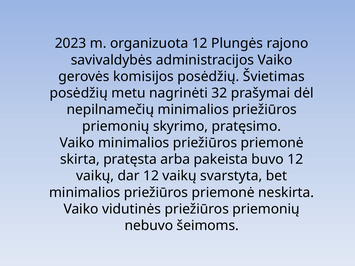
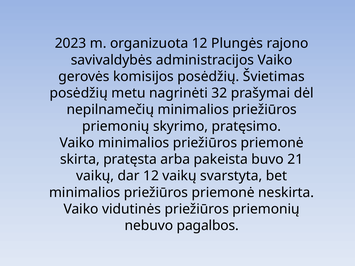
buvo 12: 12 -> 21
šeimoms: šeimoms -> pagalbos
